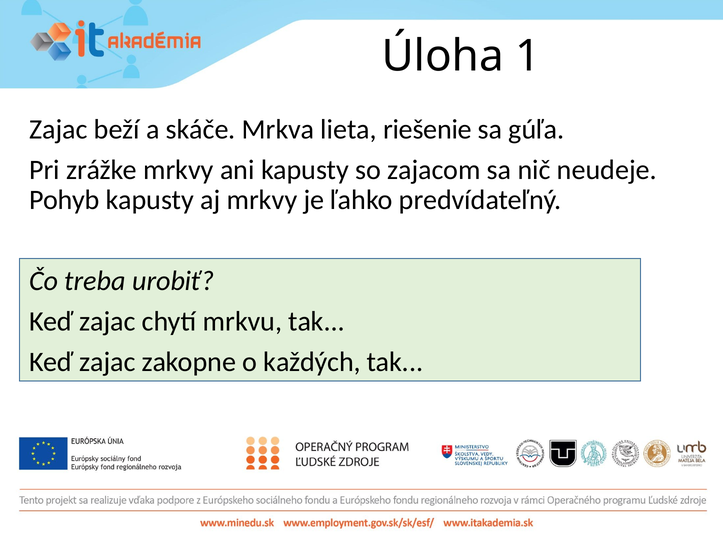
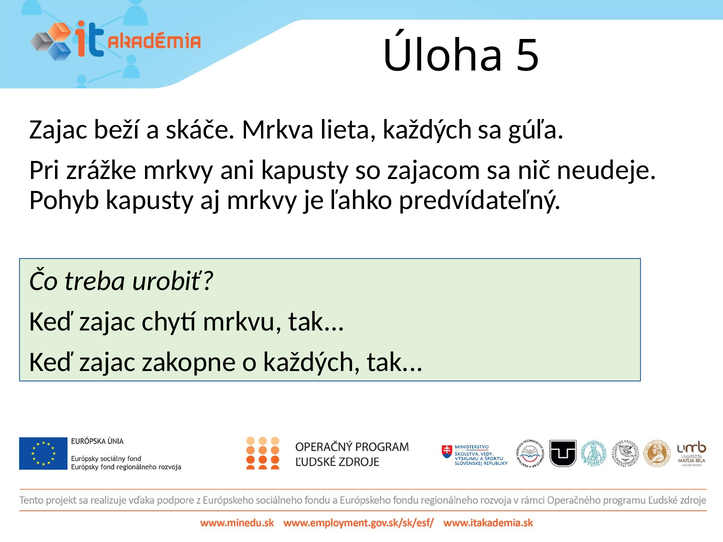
1: 1 -> 5
lieta riešenie: riešenie -> každých
